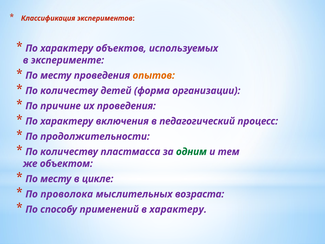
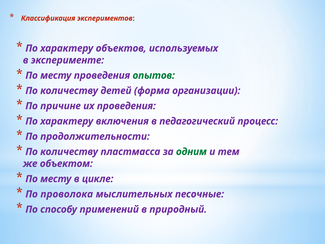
опытов colour: orange -> green
возраста: возраста -> песочные
в характеру: характеру -> природный
